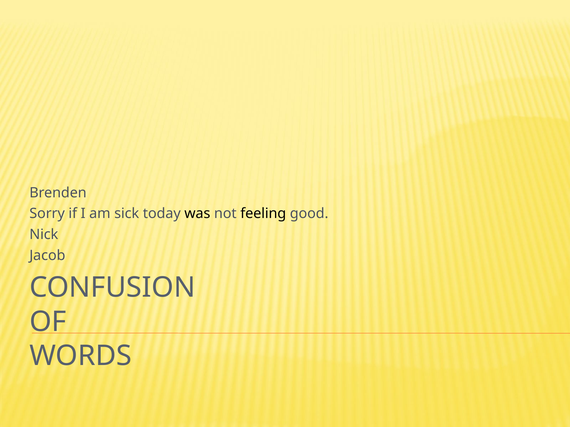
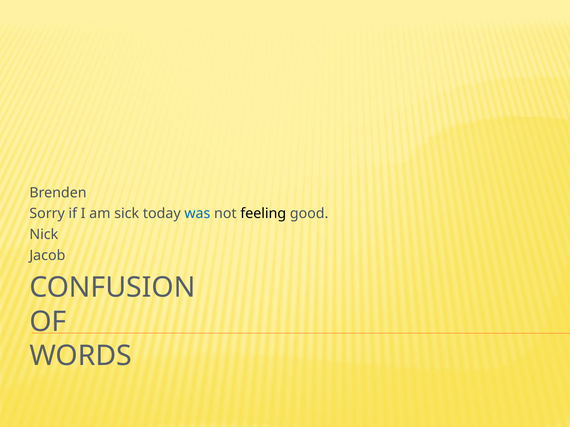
was colour: black -> blue
